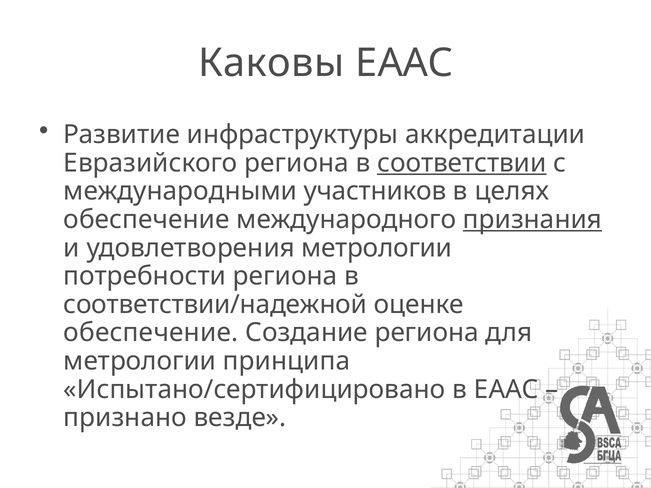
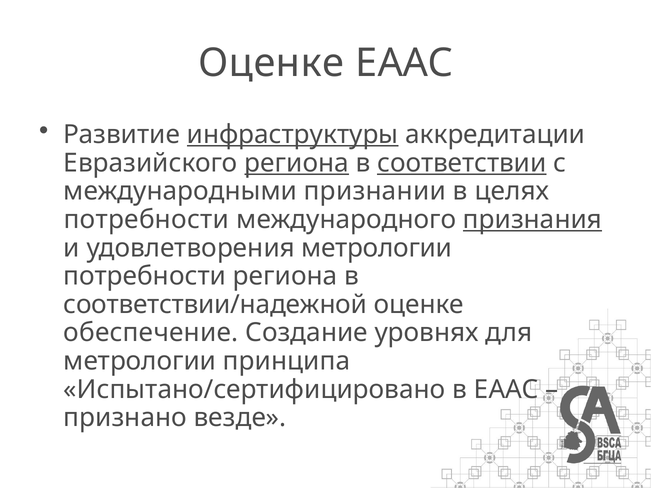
Каковы at (271, 63): Каковы -> Оценке
инфраструктуры underline: none -> present
региона at (297, 163) underline: none -> present
участников: участников -> признании
обеспечение at (147, 220): обеспечение -> потребности
Создание региона: региона -> уровнях
